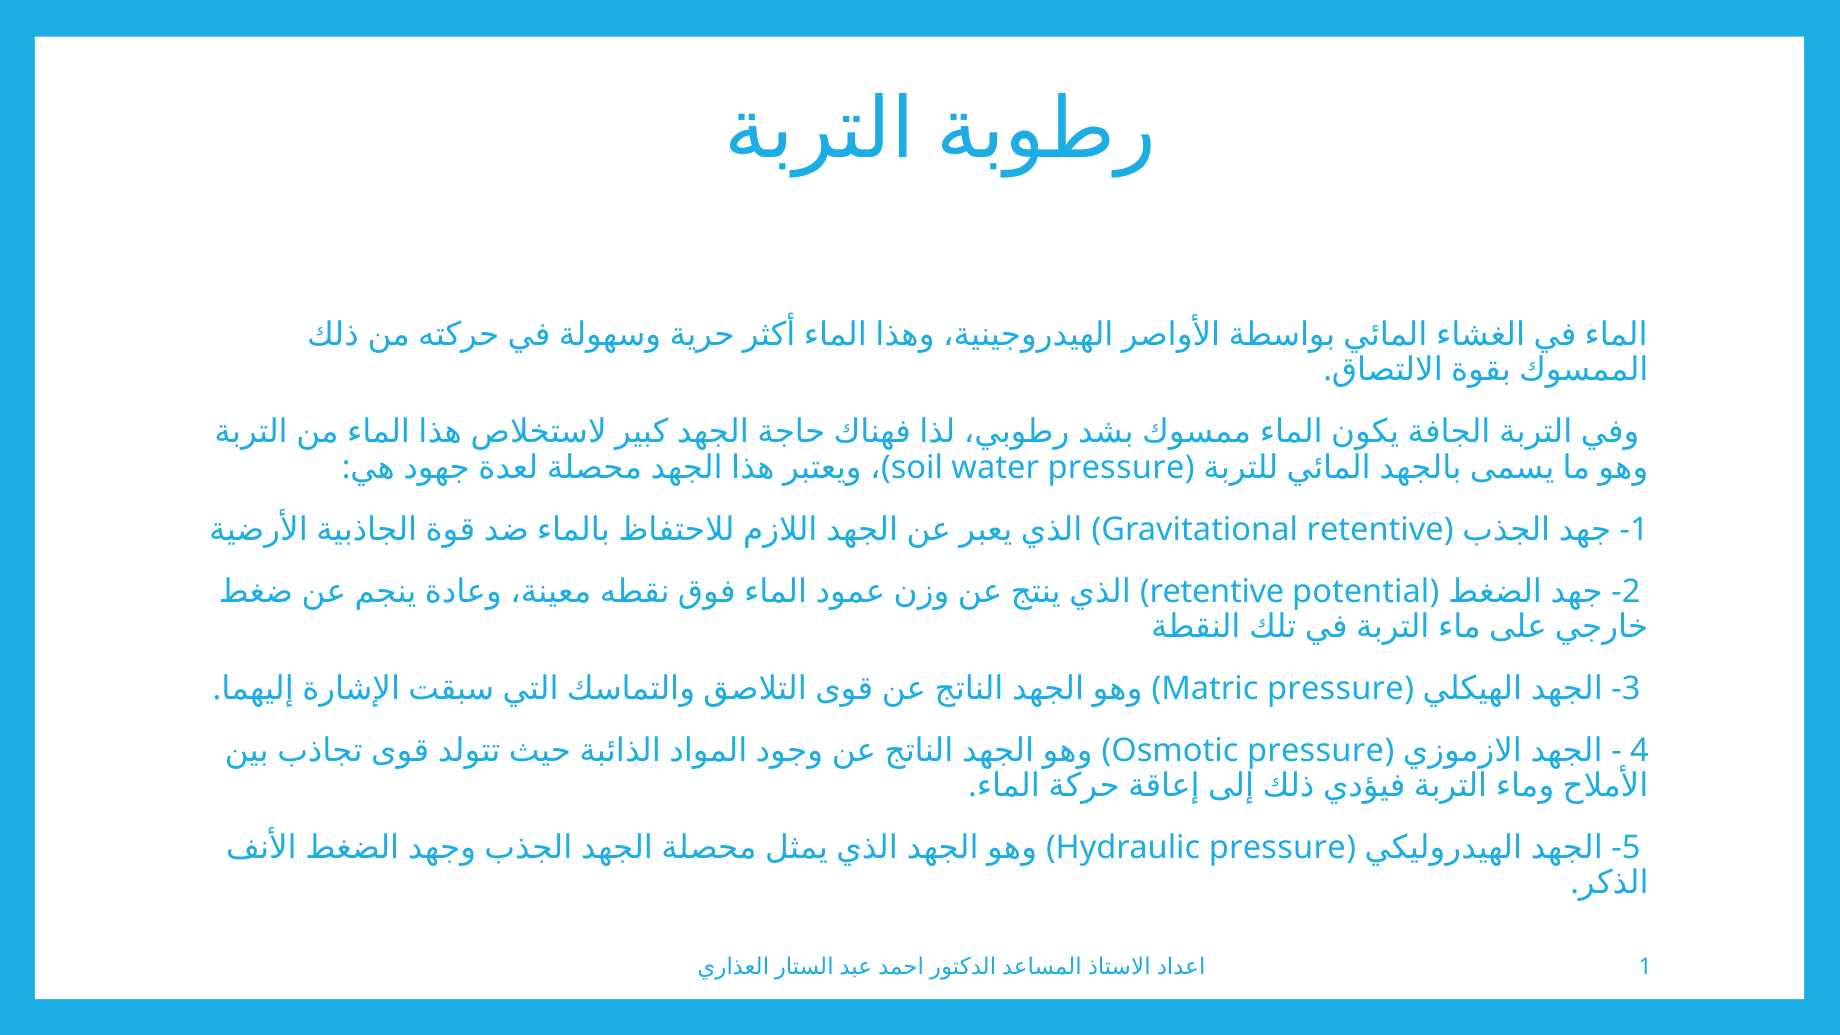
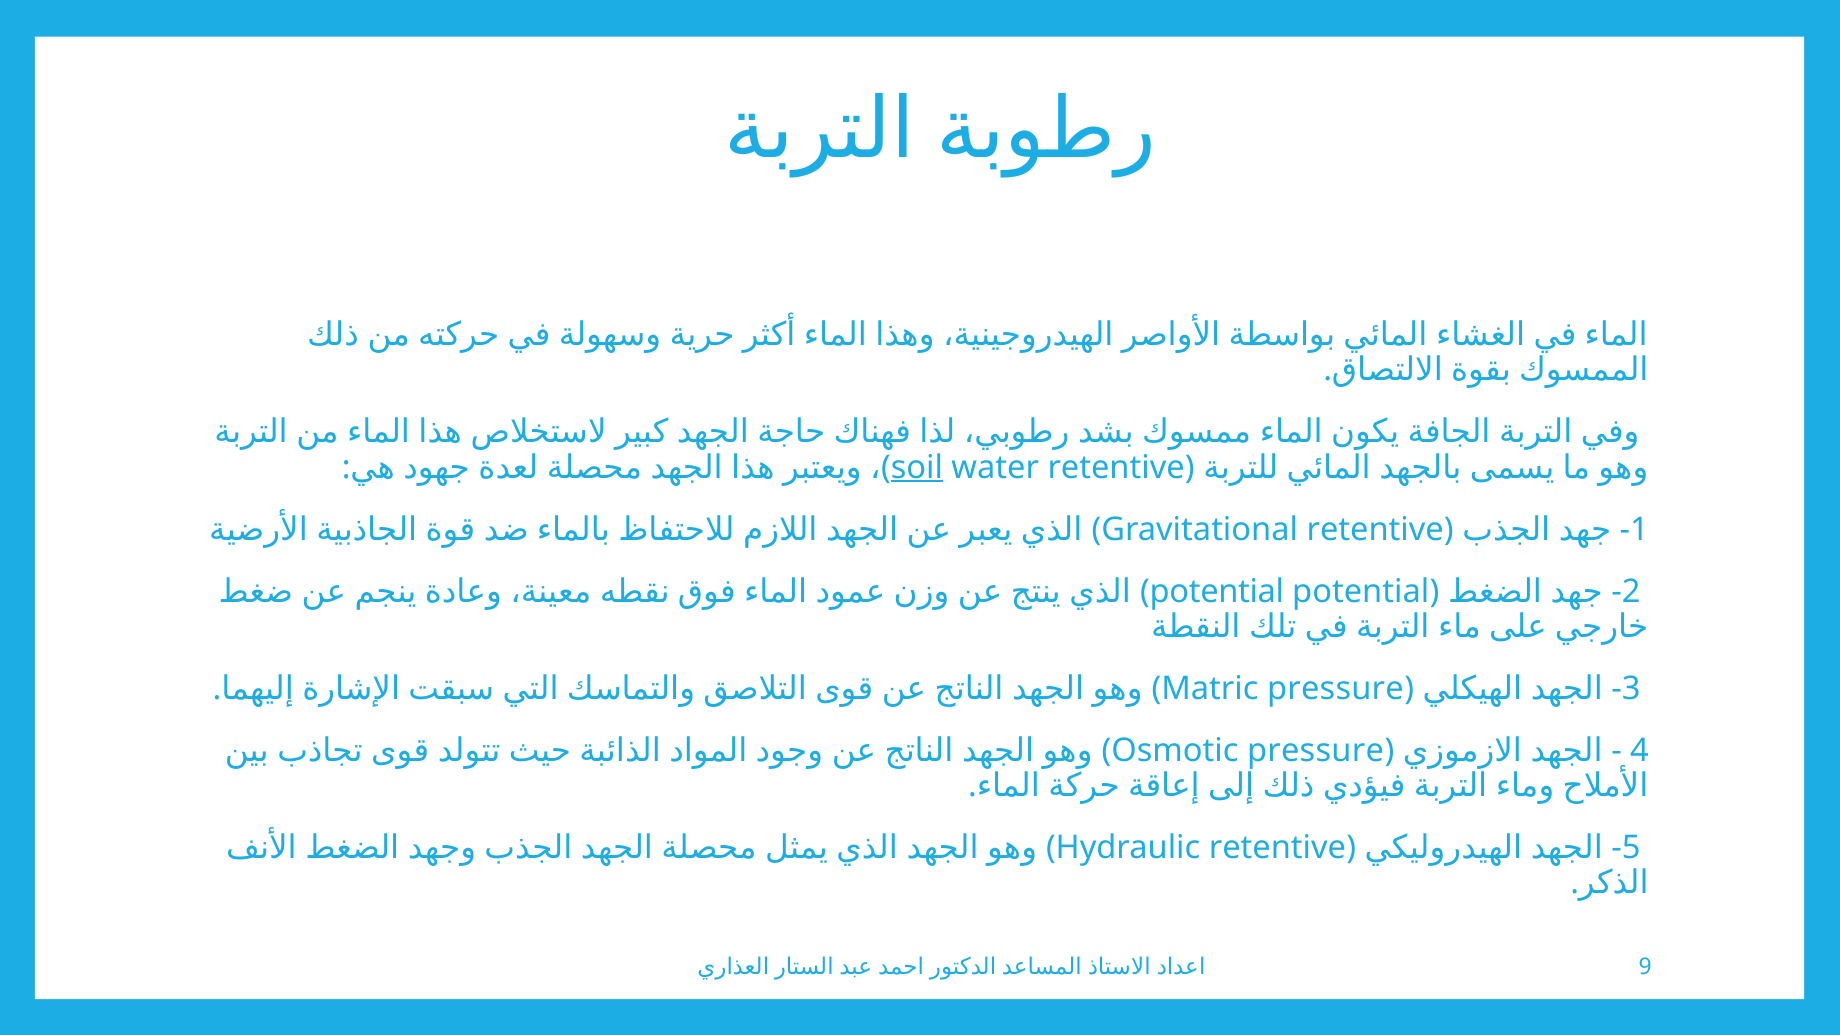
soil underline: none -> present
water pressure: pressure -> retentive
retentive at (1217, 591): retentive -> potential
Hydraulic pressure: pressure -> retentive
1 at (1645, 967): 1 -> 9
